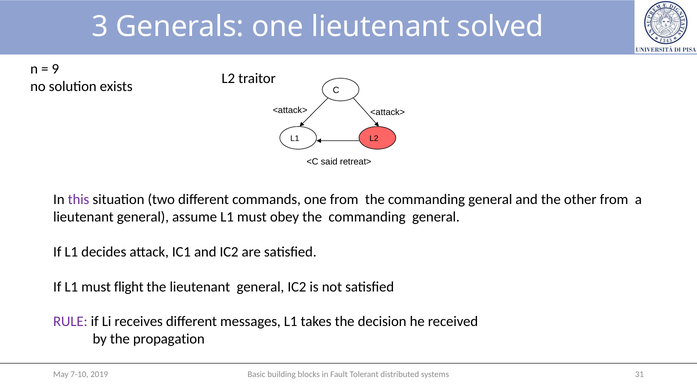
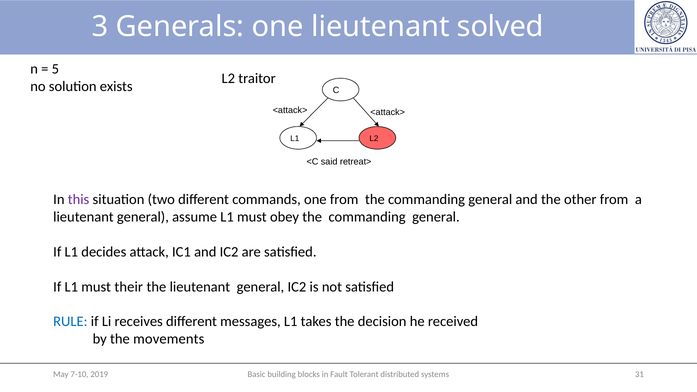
9: 9 -> 5
flight: flight -> their
RULE colour: purple -> blue
propagation: propagation -> movements
